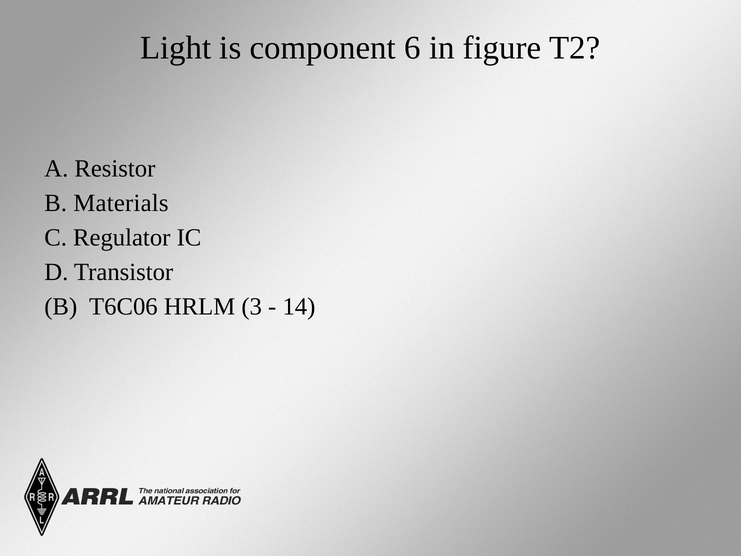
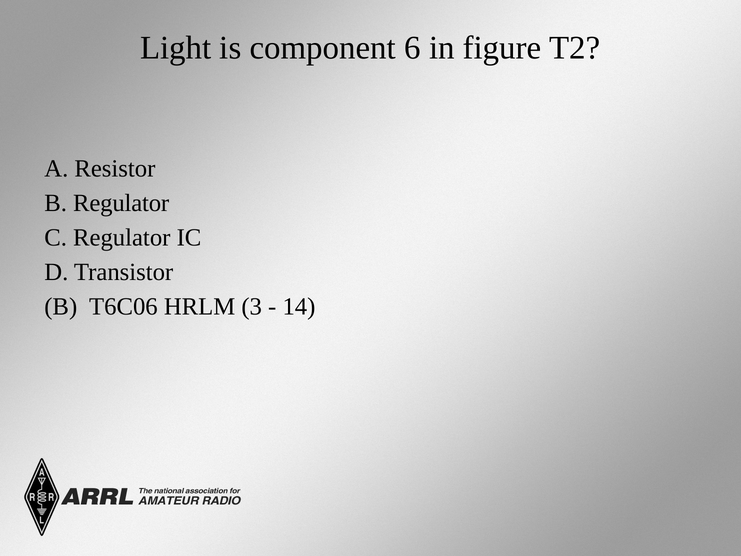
B Materials: Materials -> Regulator
